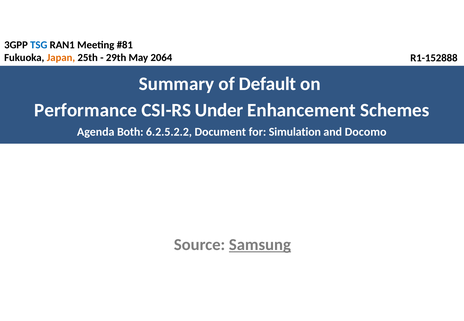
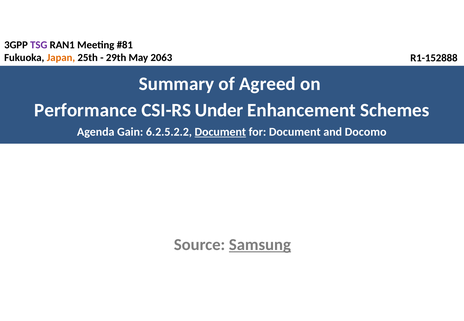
TSG colour: blue -> purple
2064: 2064 -> 2063
Default: Default -> Agreed
Both: Both -> Gain
Document at (220, 132) underline: none -> present
for Simulation: Simulation -> Document
